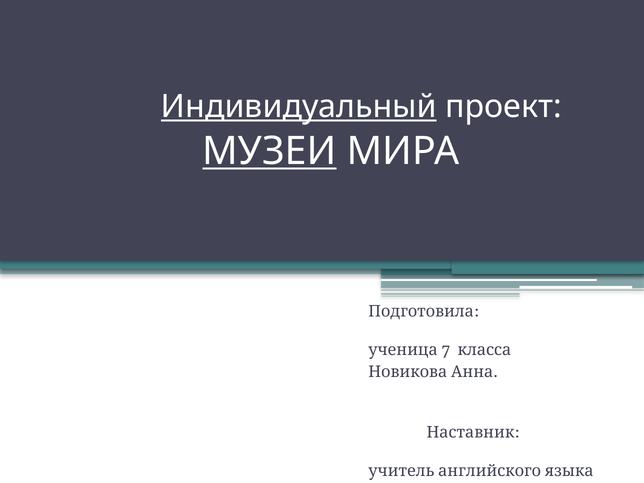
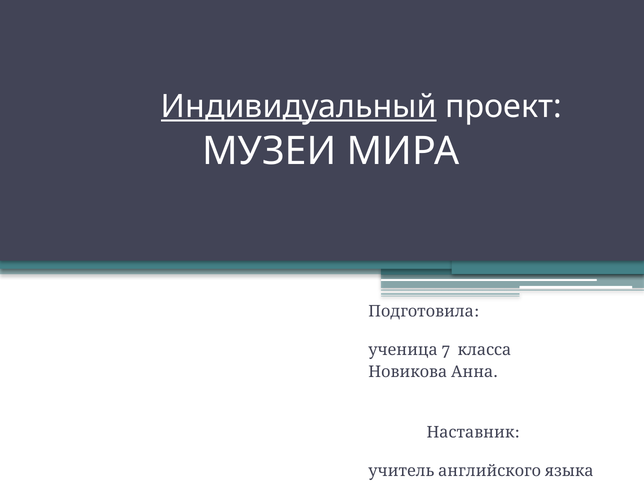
МУЗЕИ underline: present -> none
